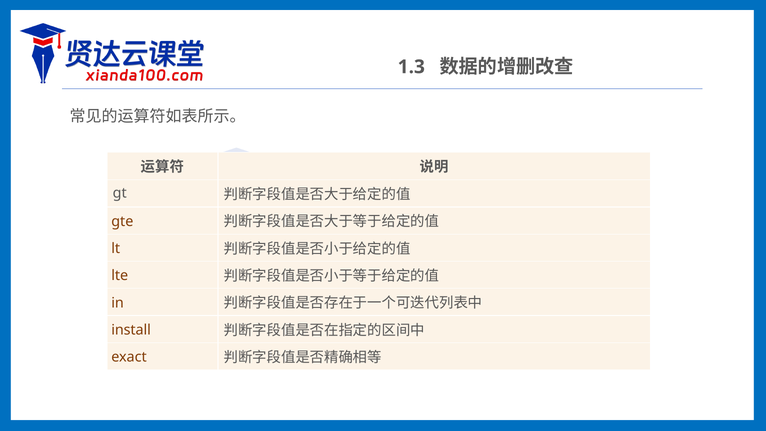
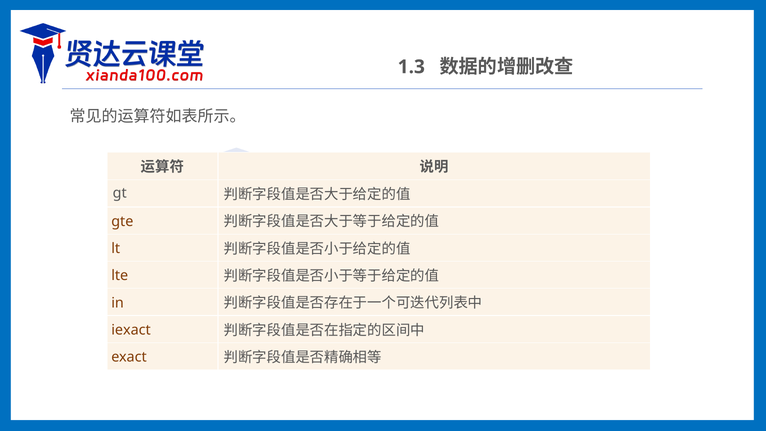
install: install -> iexact
